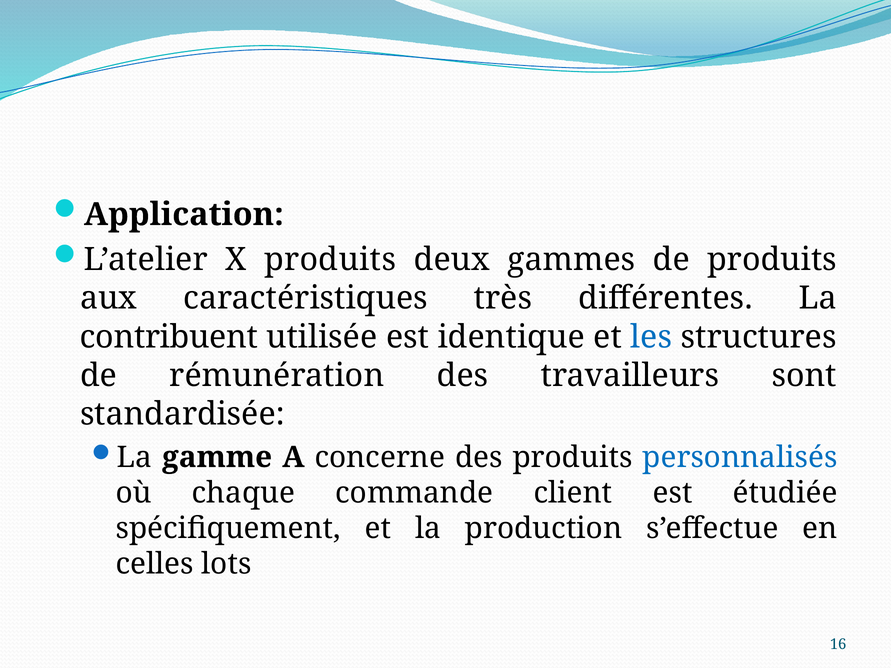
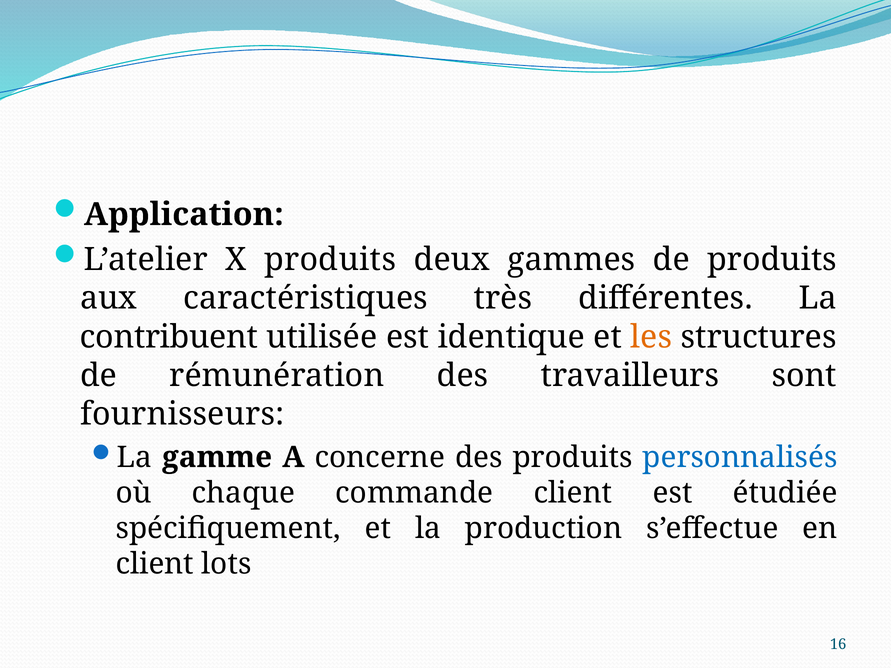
les colour: blue -> orange
standardisée: standardisée -> fournisseurs
celles at (155, 564): celles -> client
